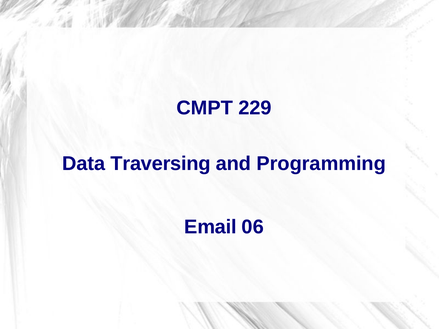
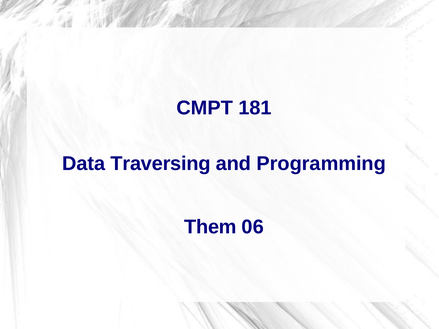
229: 229 -> 181
Email: Email -> Them
